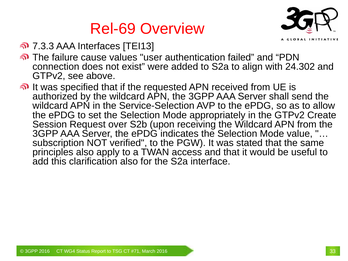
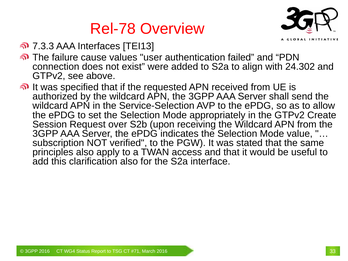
Rel-69: Rel-69 -> Rel-78
